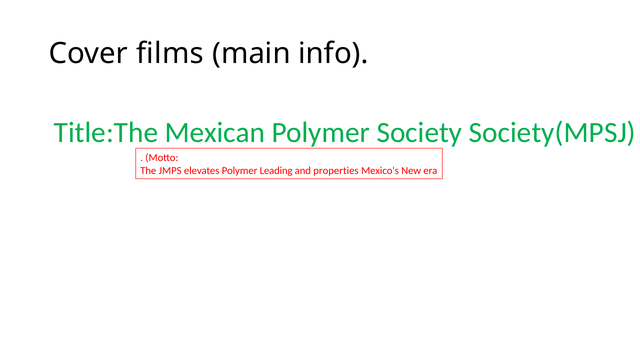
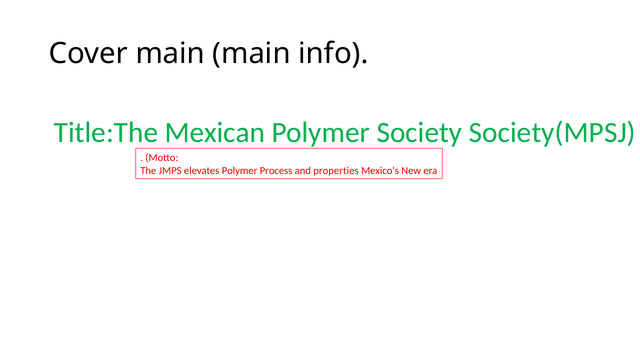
Cover films: films -> main
Leading: Leading -> Process
